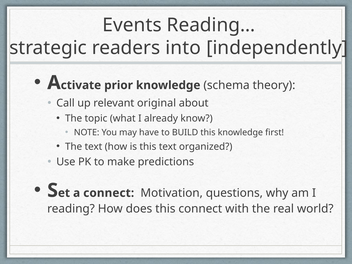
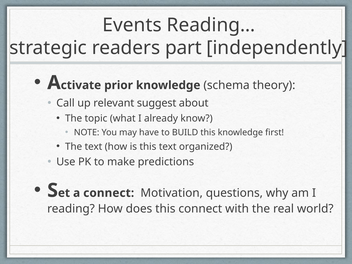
into: into -> part
original: original -> suggest
